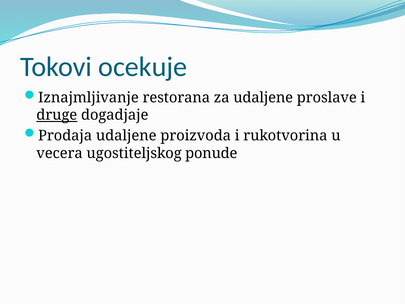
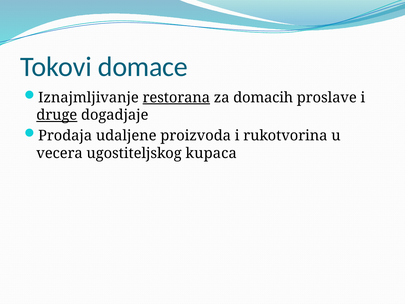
ocekuje: ocekuje -> domace
restorana underline: none -> present
za udaljene: udaljene -> domacih
ponude: ponude -> kupaca
